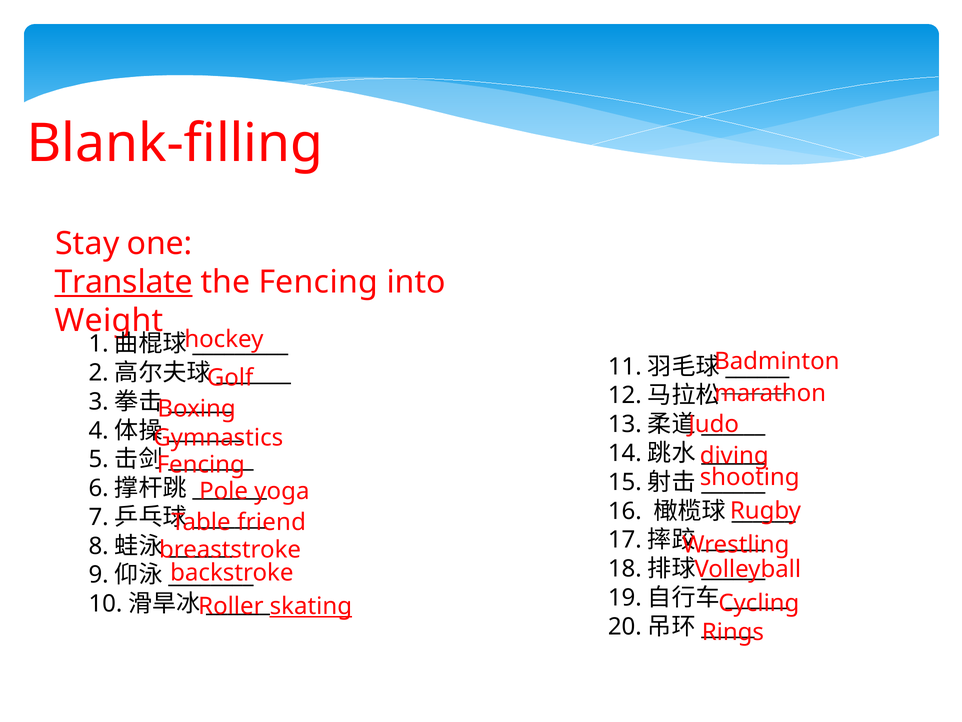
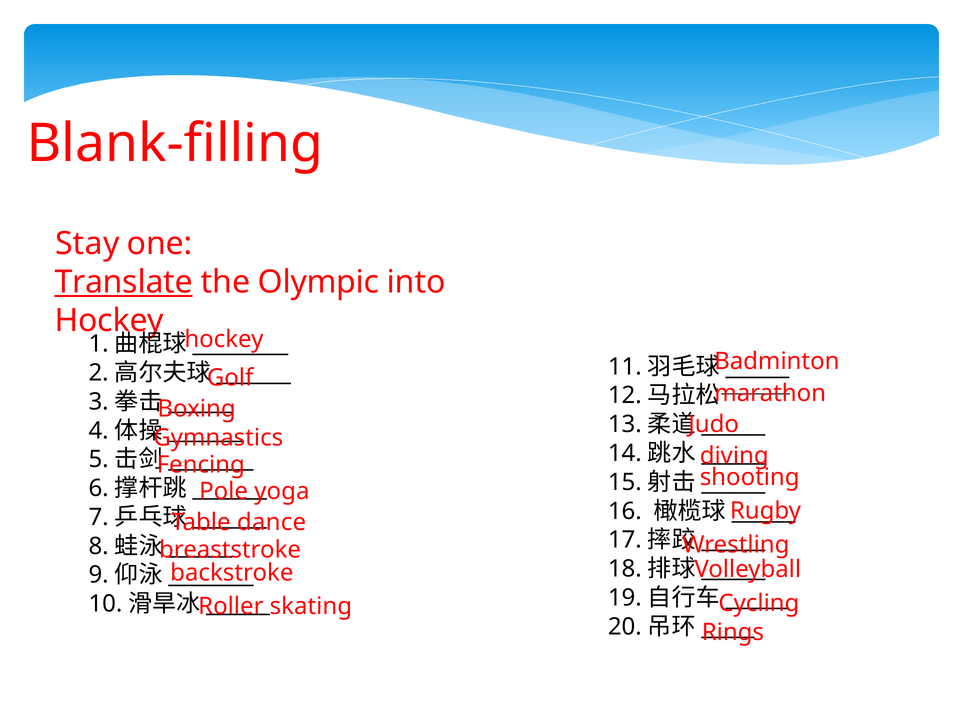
the Fencing: Fencing -> Olympic
Weight at (109, 321): Weight -> Hockey
friend: friend -> dance
skating underline: present -> none
